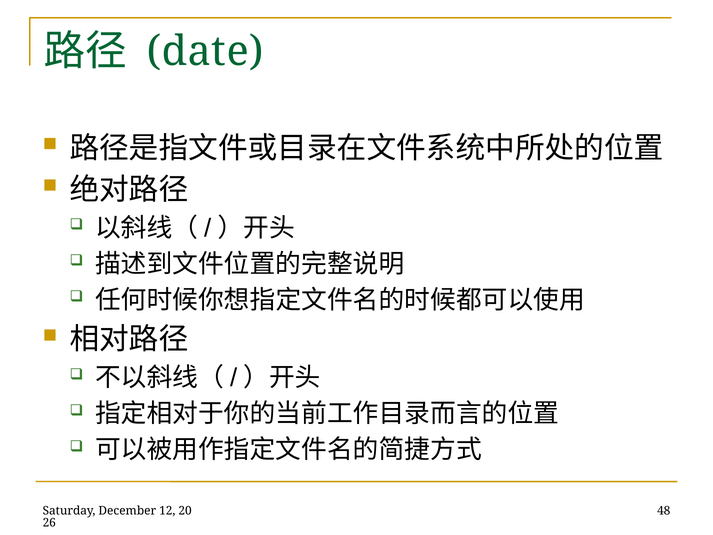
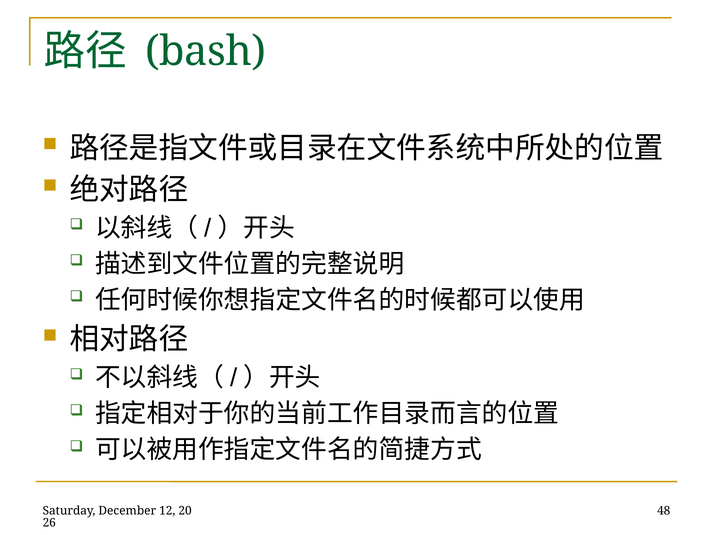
date: date -> bash
